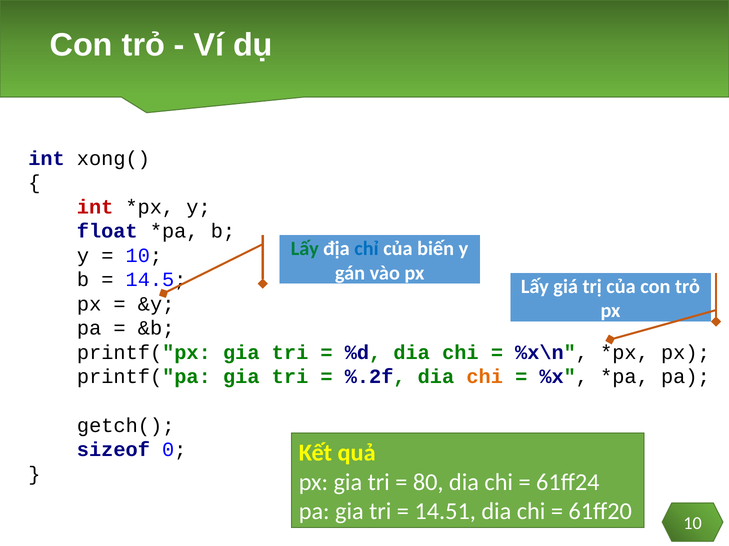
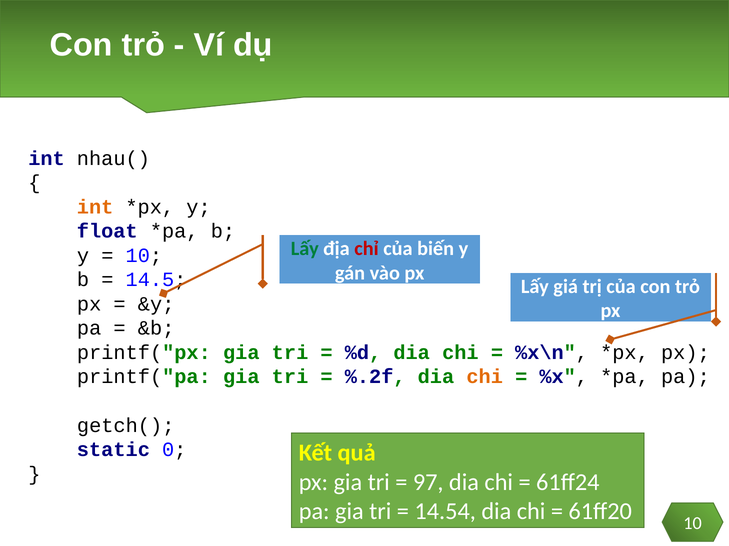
xong(: xong( -> nhau(
int at (95, 207) colour: red -> orange
chỉ colour: blue -> red
sizeof: sizeof -> static
80: 80 -> 97
14.51: 14.51 -> 14.54
